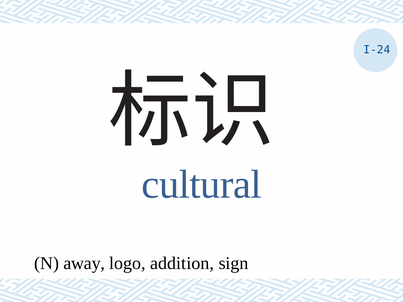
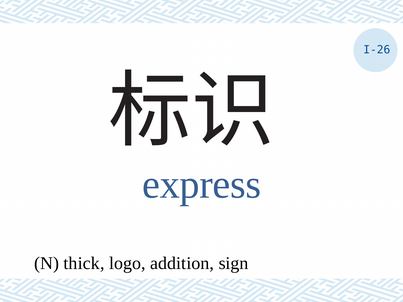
I-24: I-24 -> I-26
cultural: cultural -> express
away: away -> thick
